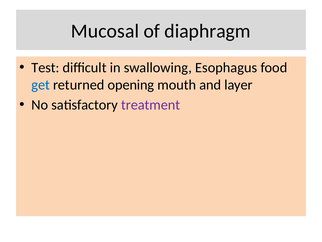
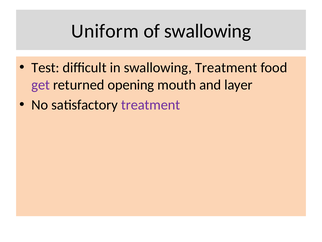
Mucosal: Mucosal -> Uniform
of diaphragm: diaphragm -> swallowing
swallowing Esophagus: Esophagus -> Treatment
get colour: blue -> purple
